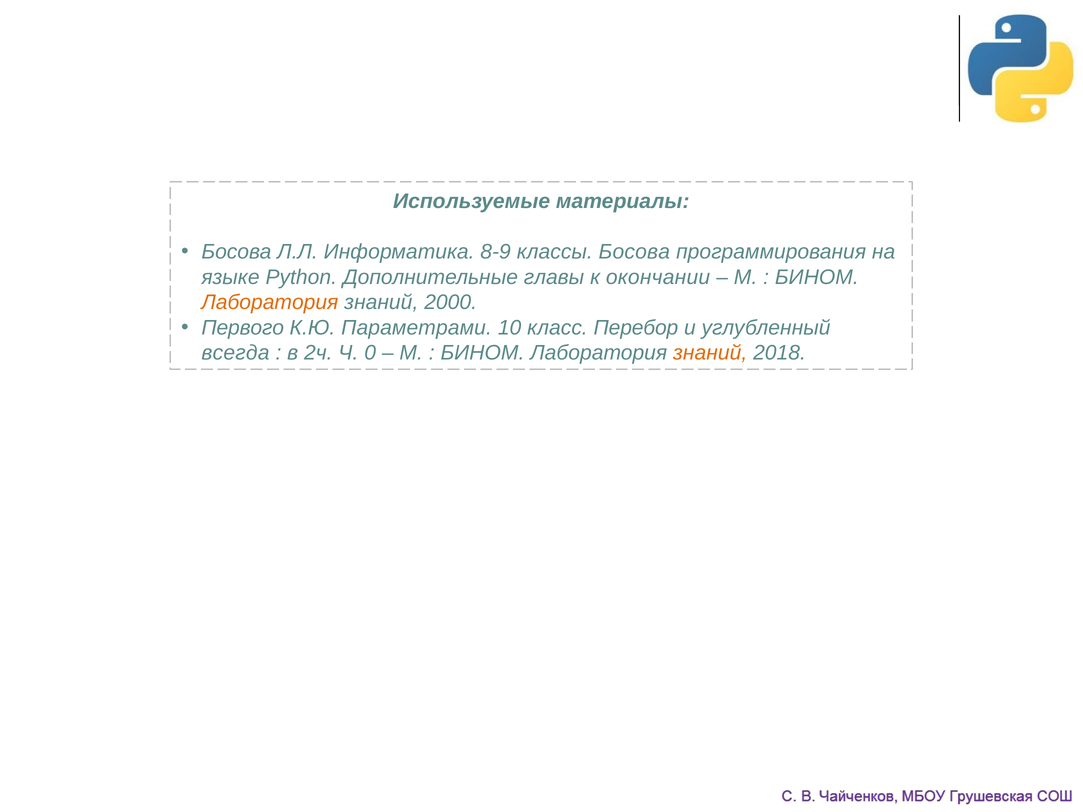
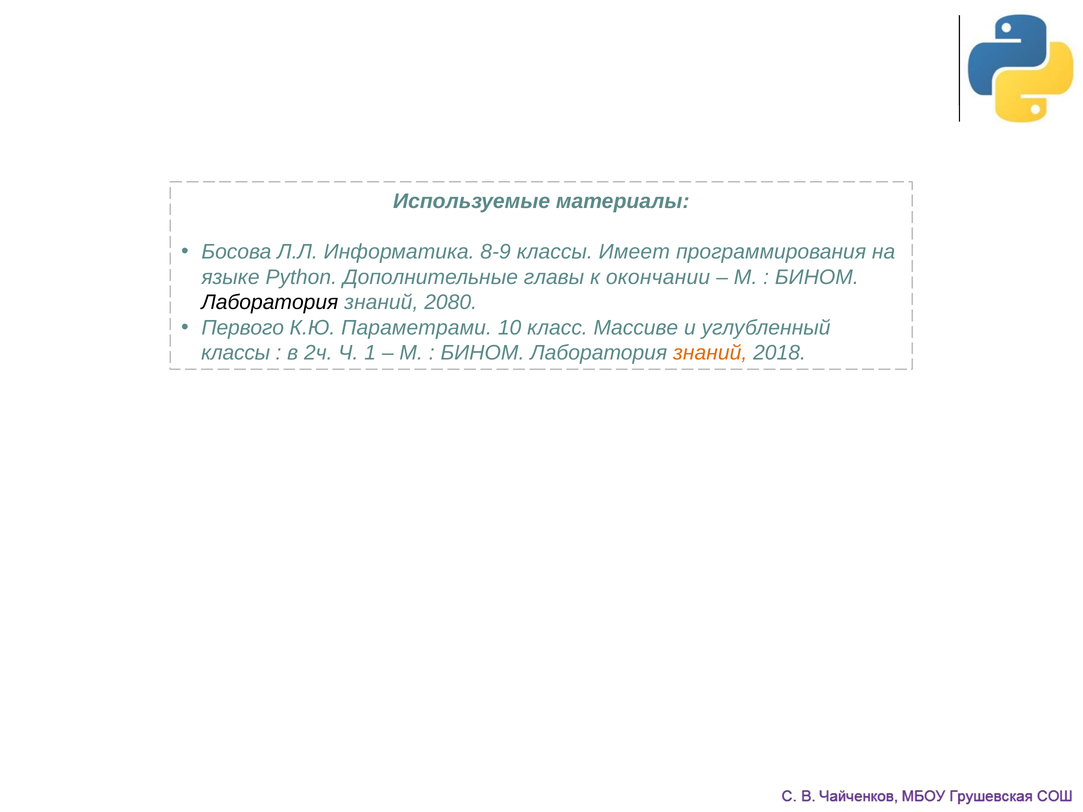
классы Босова: Босова -> Имеет
Лаборатория at (270, 303) colour: orange -> black
2000: 2000 -> 2080
Перебор: Перебор -> Массиве
всегда at (235, 353): всегда -> классы
0: 0 -> 1
